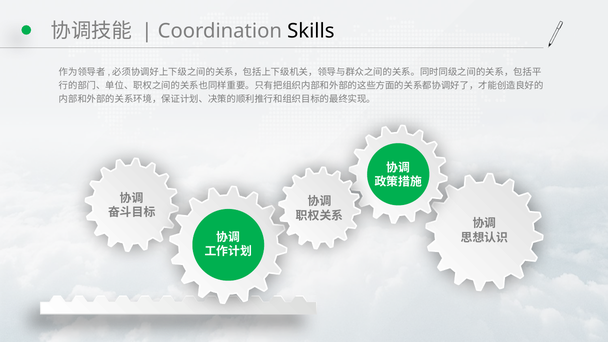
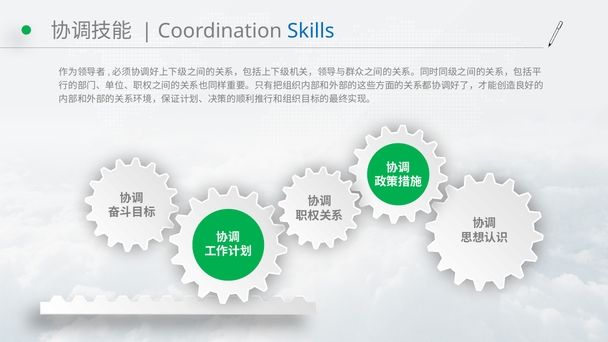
Skills colour: black -> blue
